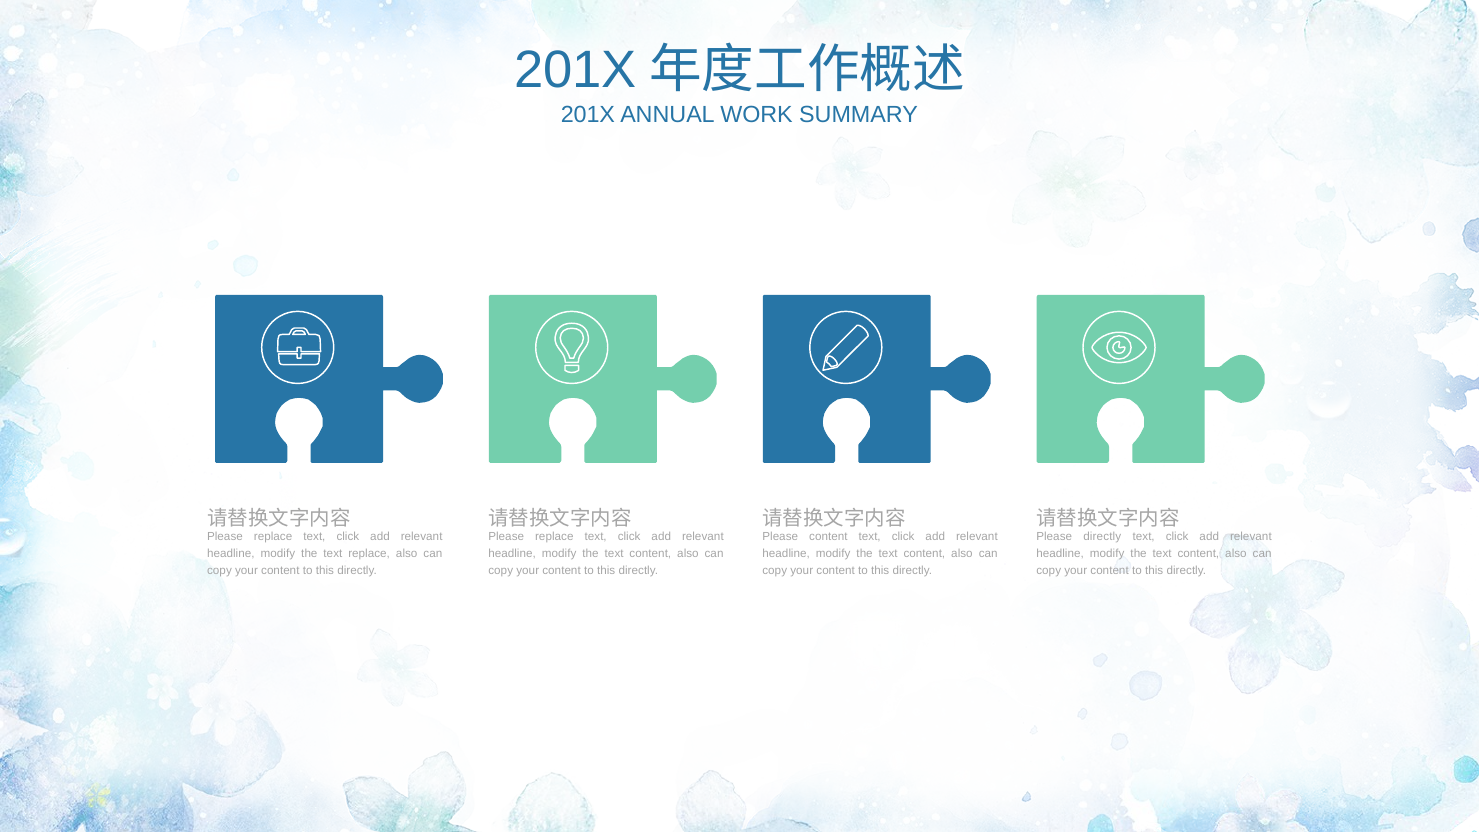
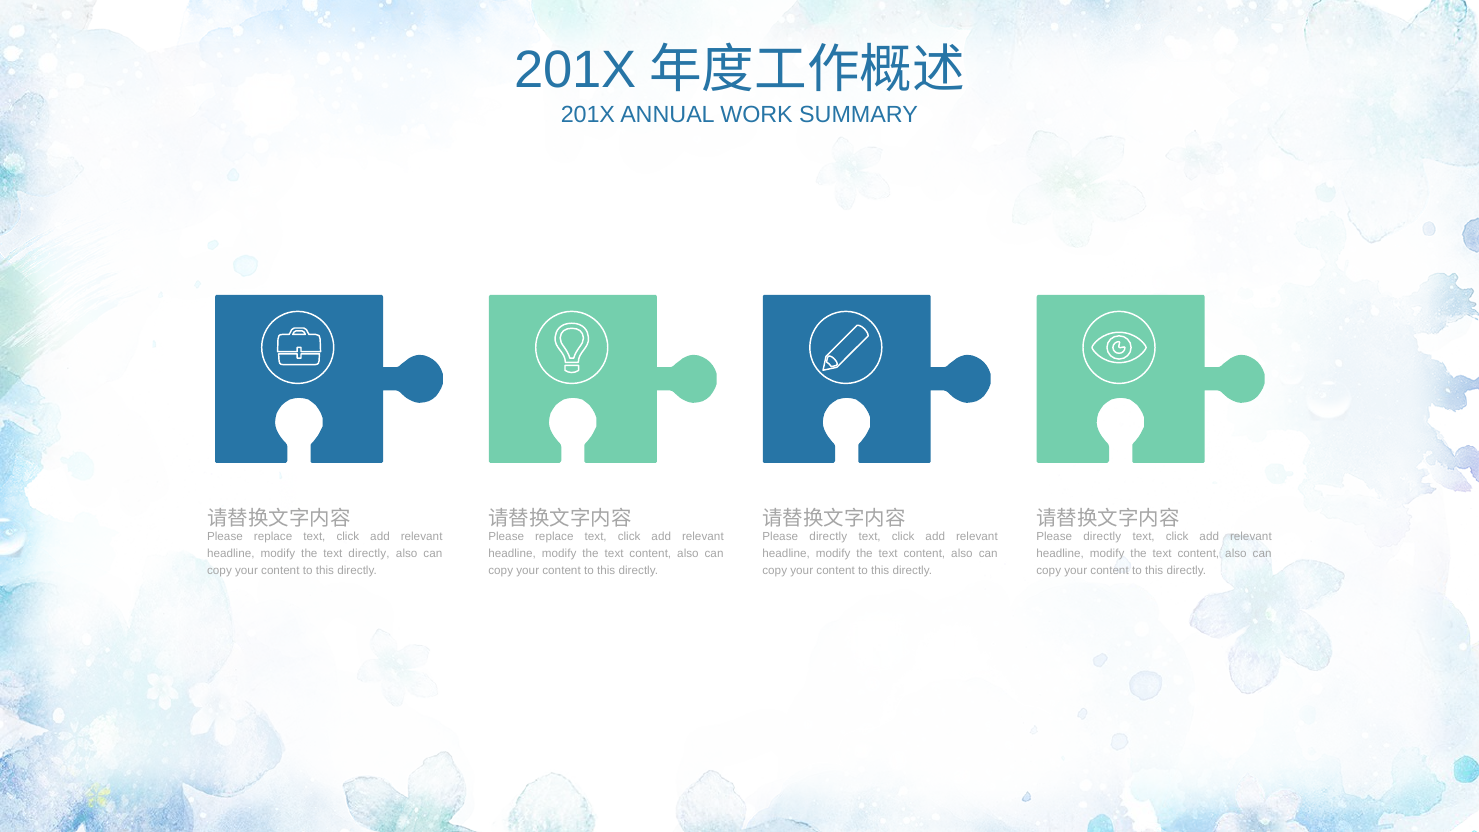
content at (828, 537): content -> directly
text replace: replace -> directly
